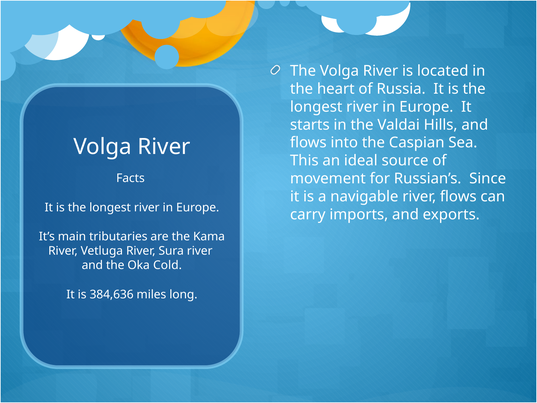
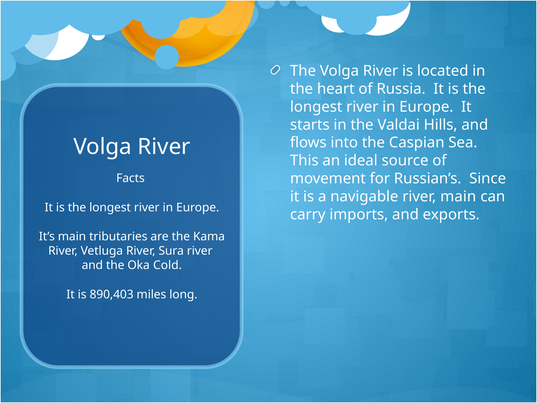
river flows: flows -> main
384,636: 384,636 -> 890,403
